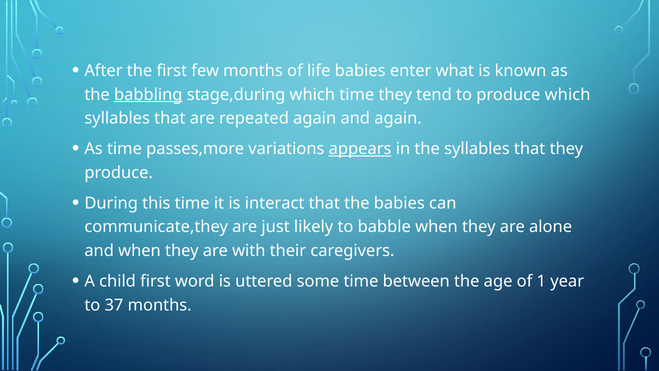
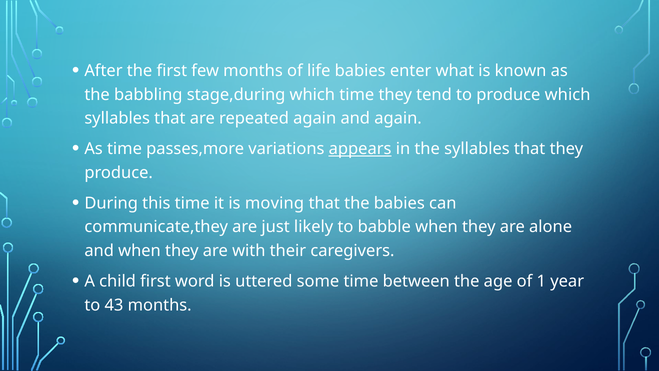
babbling underline: present -> none
interact: interact -> moving
37: 37 -> 43
